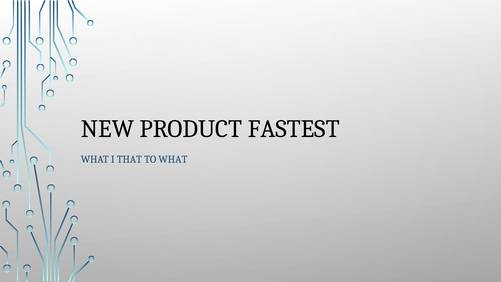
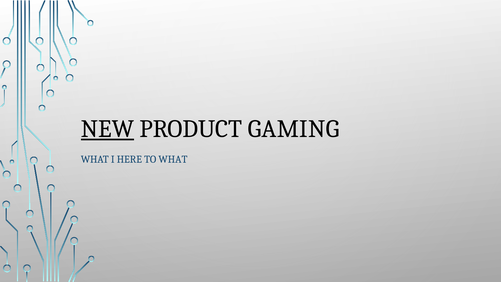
NEW underline: none -> present
FASTEST: FASTEST -> GAMING
THAT: THAT -> HERE
